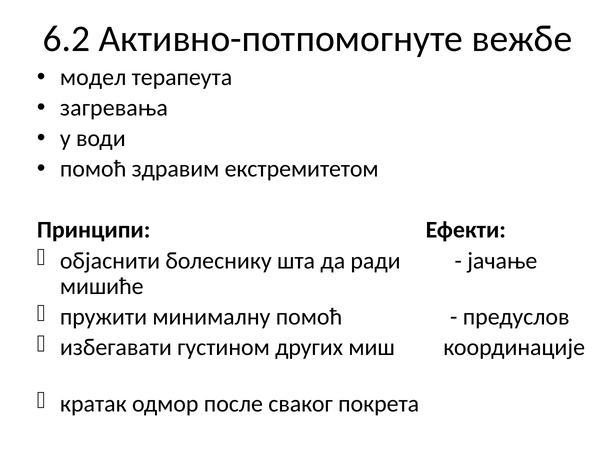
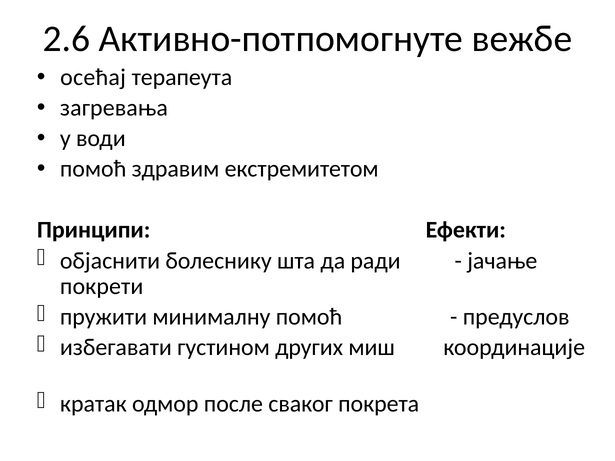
6.2: 6.2 -> 2.6
модел: модел -> осећај
мишиће: мишиће -> покрети
